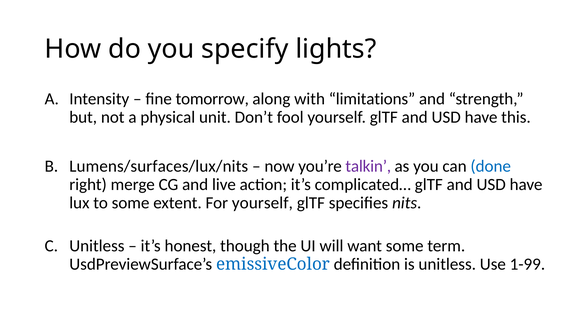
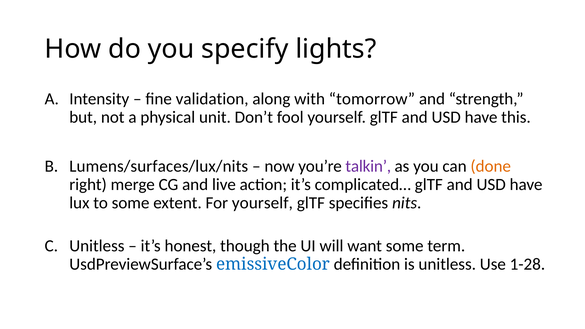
tomorrow: tomorrow -> validation
limitations: limitations -> tomorrow
done colour: blue -> orange
1-99: 1-99 -> 1-28
